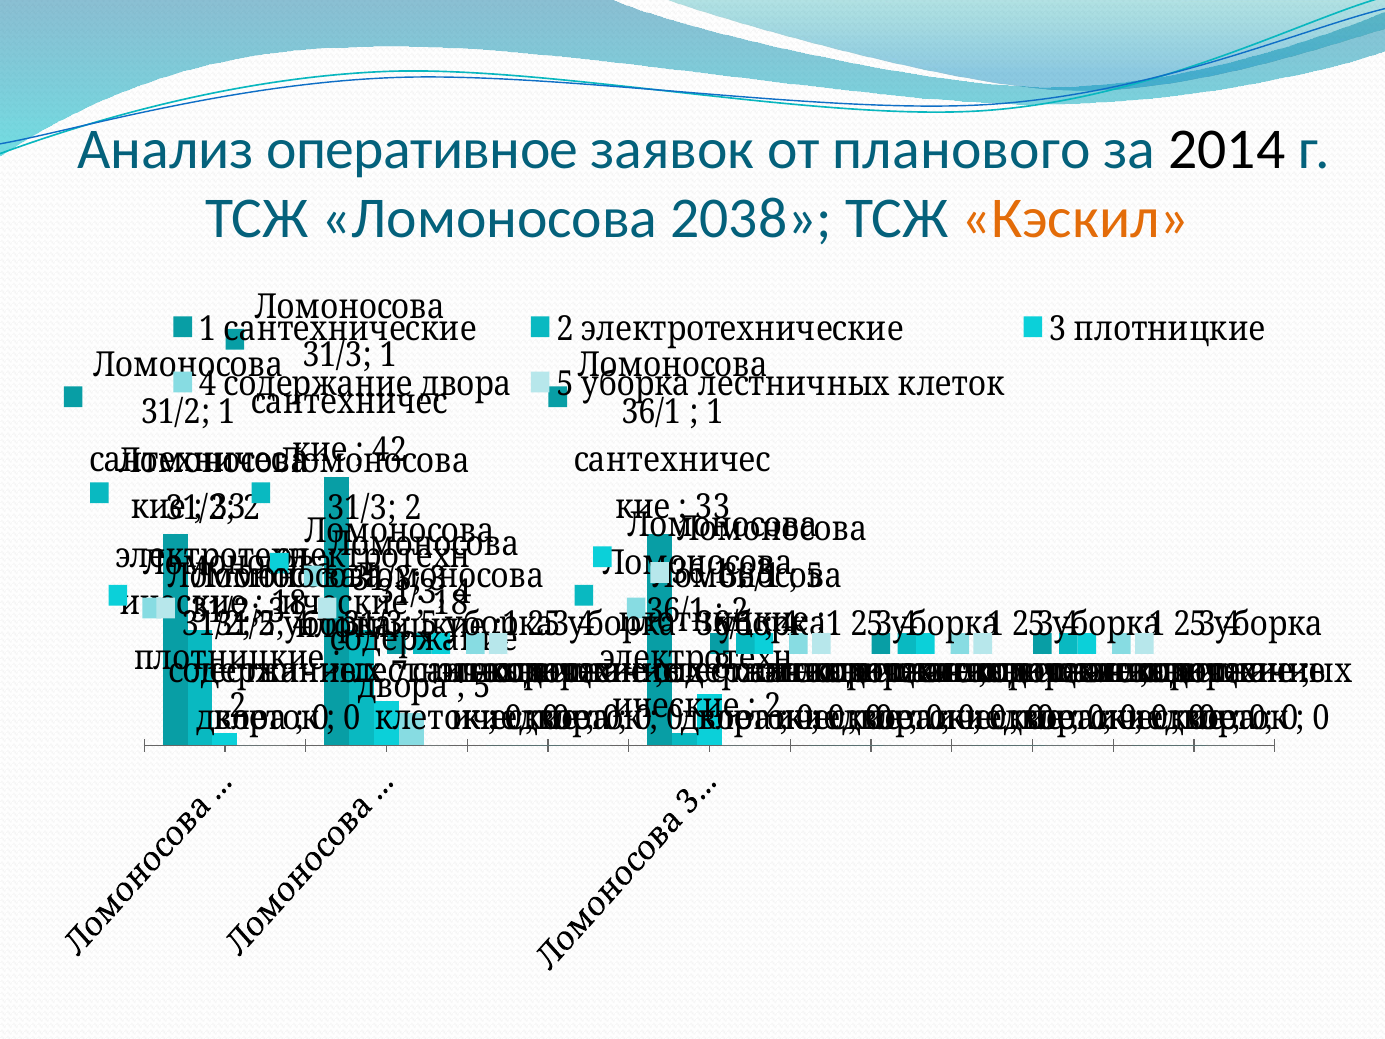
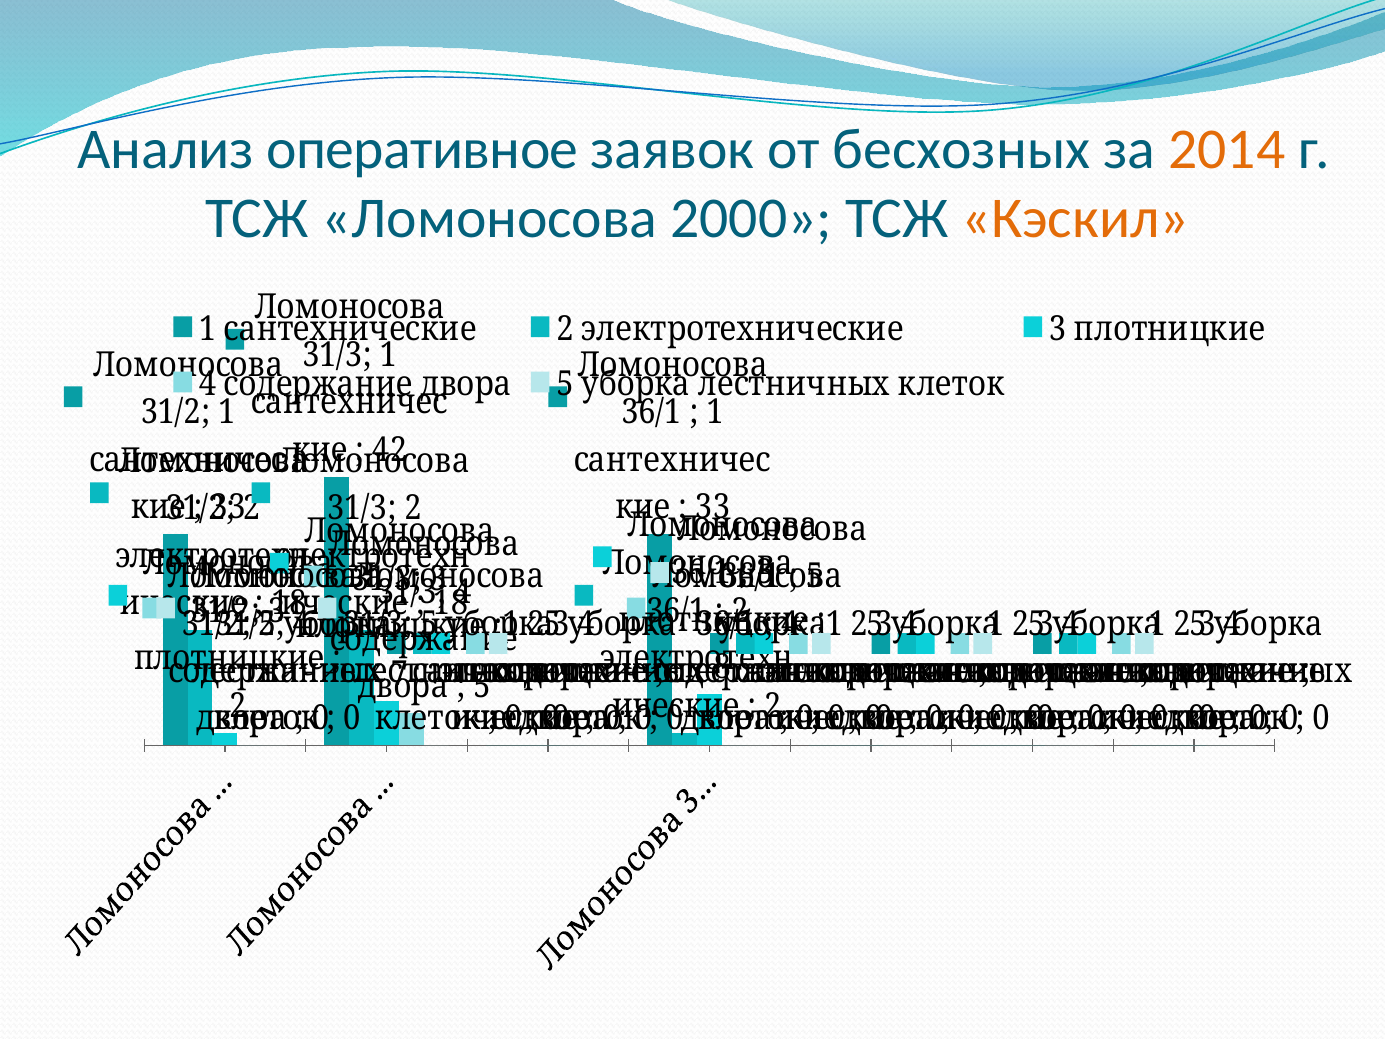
планового: планового -> бесхозных
2014 colour: black -> orange
2038: 2038 -> 2000
